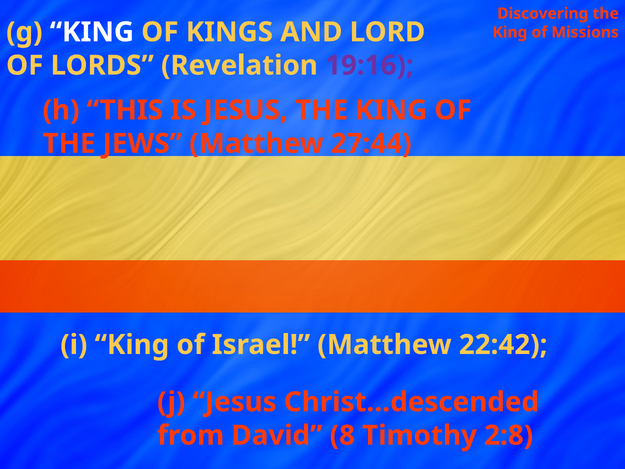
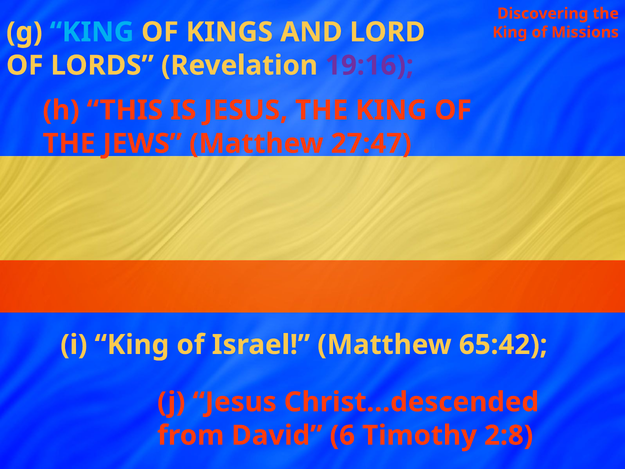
KING at (92, 32) colour: white -> light blue
27:44: 27:44 -> 27:47
22:42: 22:42 -> 65:42
8: 8 -> 6
